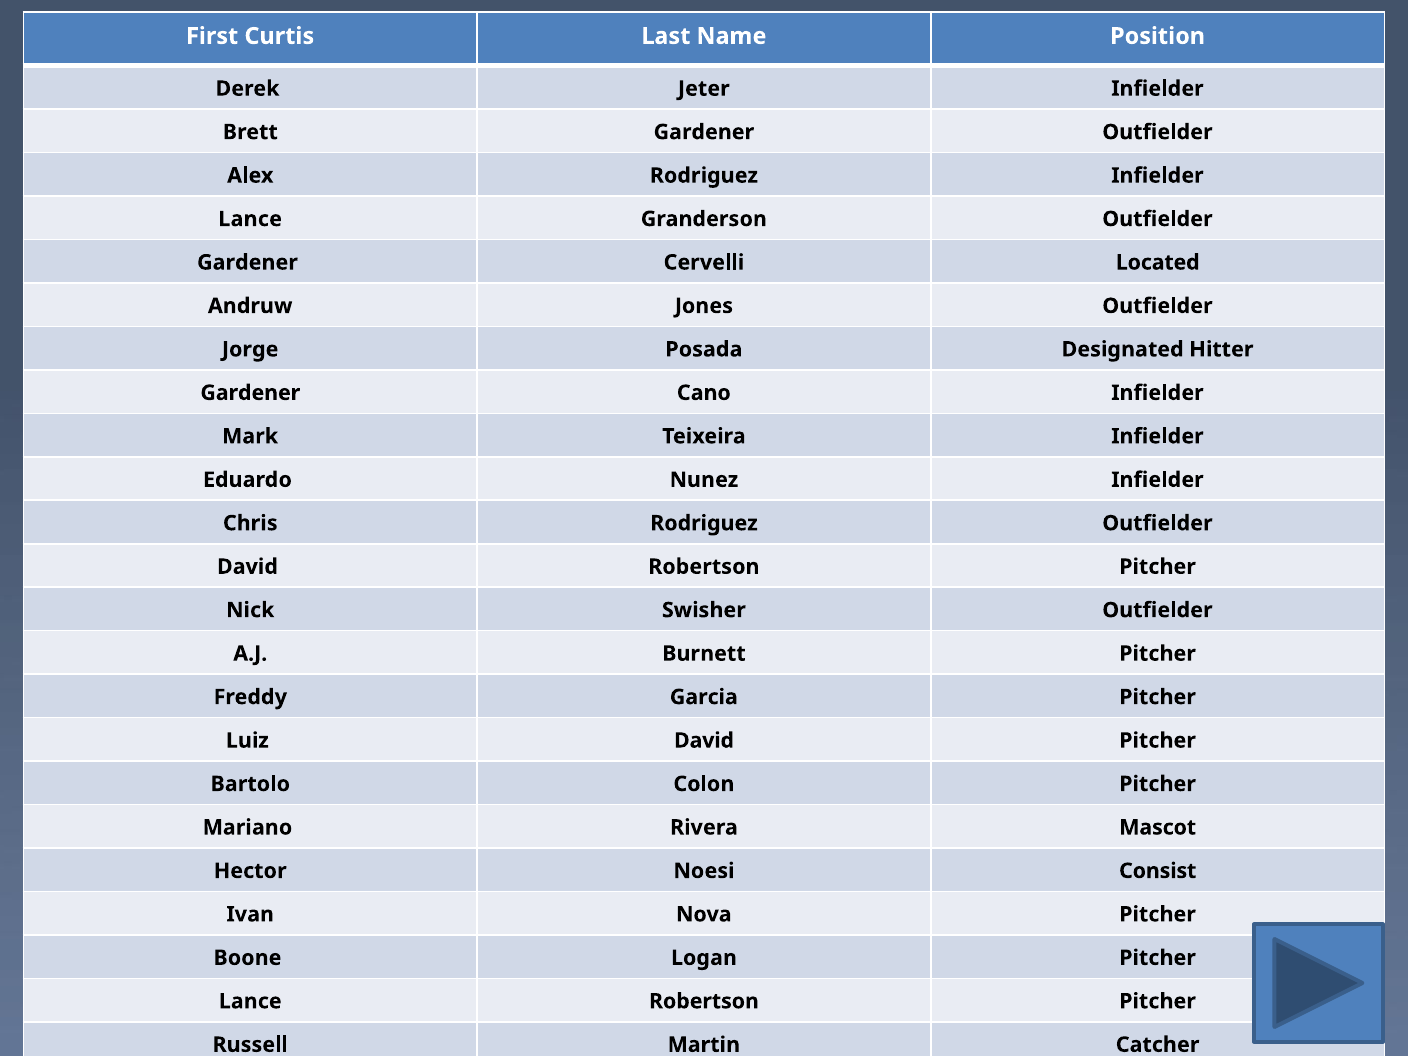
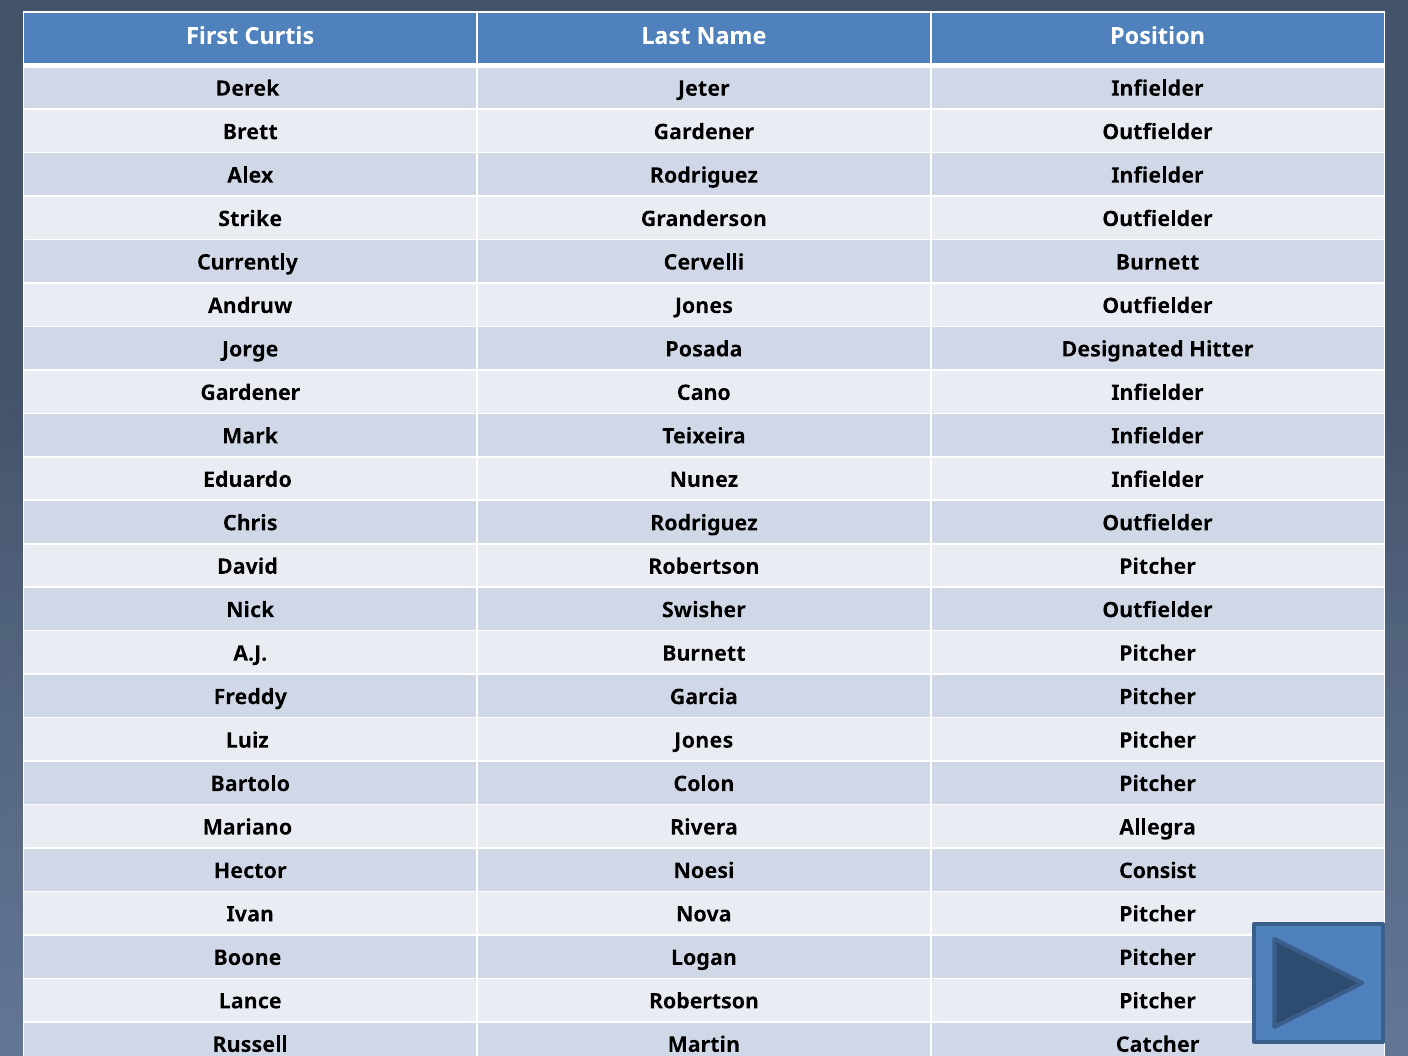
Lance at (250, 219): Lance -> Strike
Gardener at (247, 262): Gardener -> Currently
Cervelli Located: Located -> Burnett
Luiz David: David -> Jones
Mascot: Mascot -> Allegra
